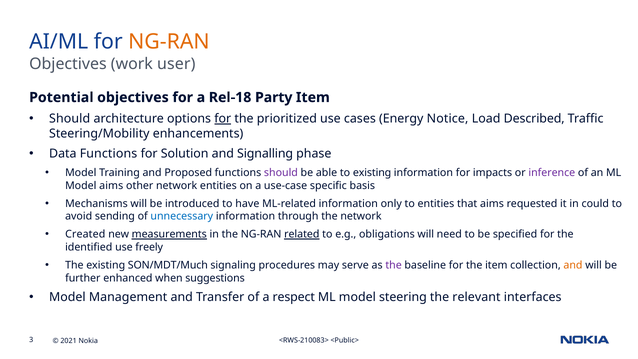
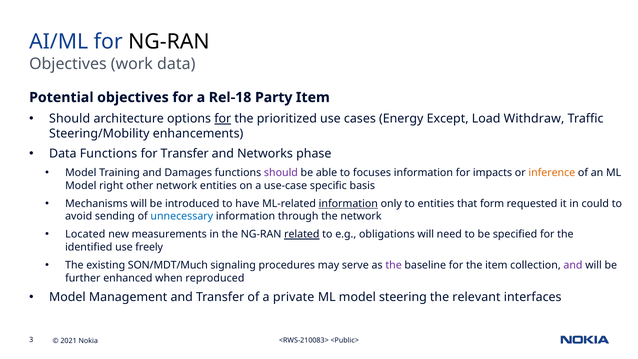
NG-RAN at (169, 42) colour: orange -> black
work user: user -> data
Notice: Notice -> Except
Described: Described -> Withdraw
for Solution: Solution -> Transfer
Signalling: Signalling -> Networks
Proposed: Proposed -> Damages
to existing: existing -> focuses
inference colour: purple -> orange
Model aims: aims -> right
information at (348, 204) underline: none -> present
that aims: aims -> form
Created: Created -> Located
measurements underline: present -> none
and at (573, 265) colour: orange -> purple
suggestions: suggestions -> reproduced
respect: respect -> private
